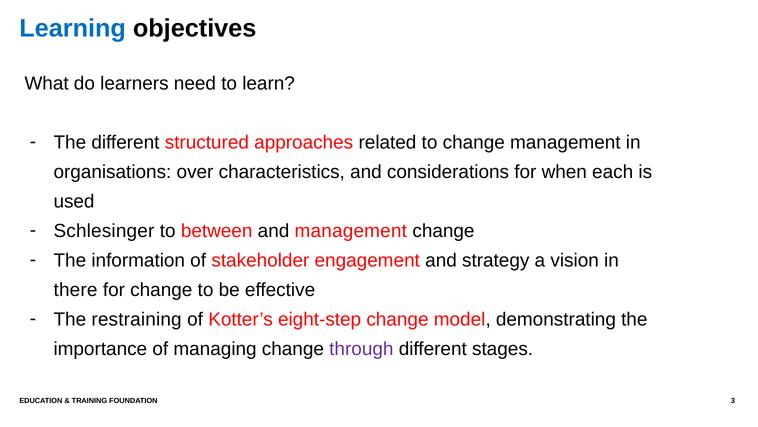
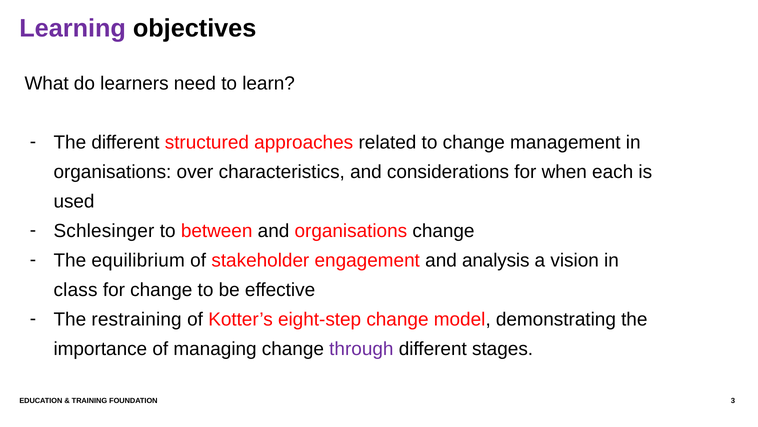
Learning colour: blue -> purple
and management: management -> organisations
information: information -> equilibrium
strategy: strategy -> analysis
there: there -> class
